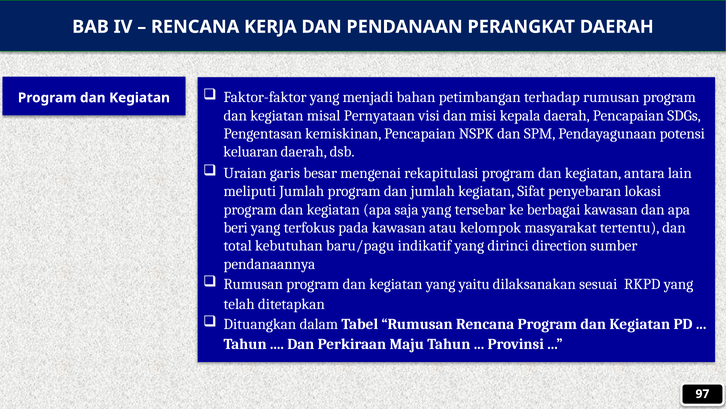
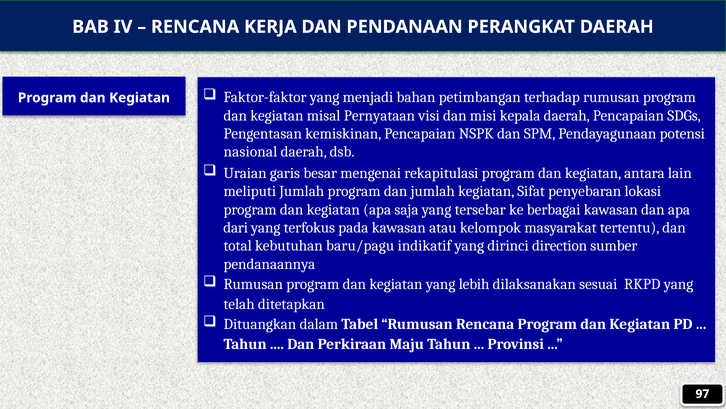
keluaran: keluaran -> nasional
beri: beri -> dari
yaitu: yaitu -> lebih
